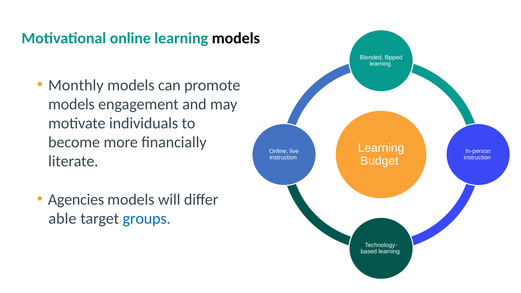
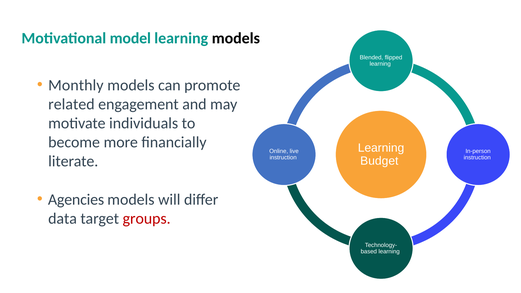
Motivational online: online -> model
models at (71, 104): models -> related
able: able -> data
groups colour: blue -> red
